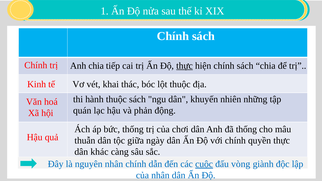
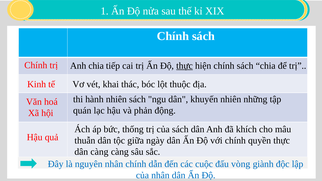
hành thuộc: thuộc -> nhiên
của chơi: chơi -> sách
đã thống: thống -> khích
dân khác: khác -> càng
cuộc underline: present -> none
